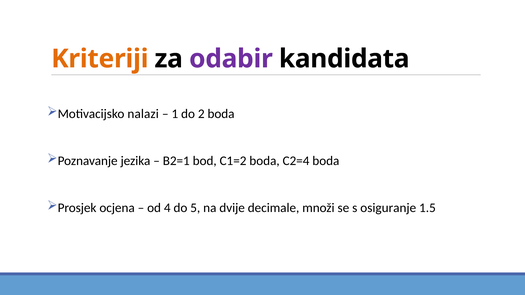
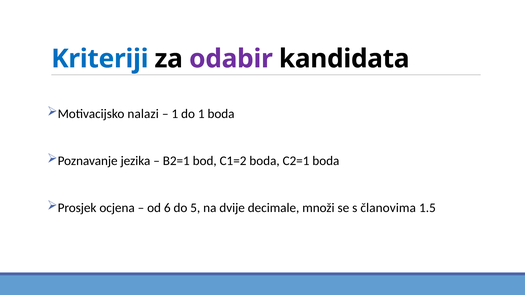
Kriteriji colour: orange -> blue
do 2: 2 -> 1
C2=4: C2=4 -> C2=1
4: 4 -> 6
osiguranje: osiguranje -> članovima
